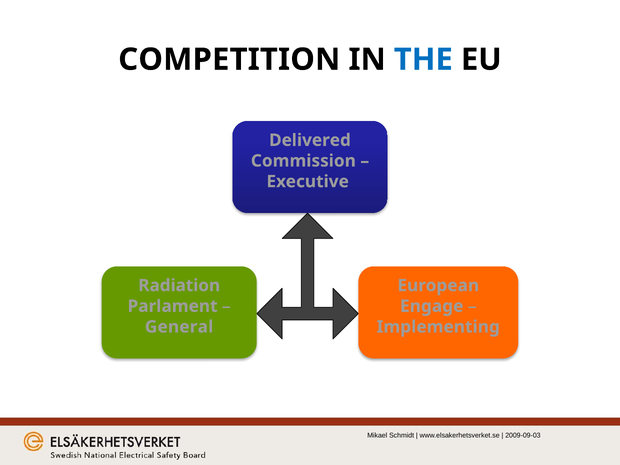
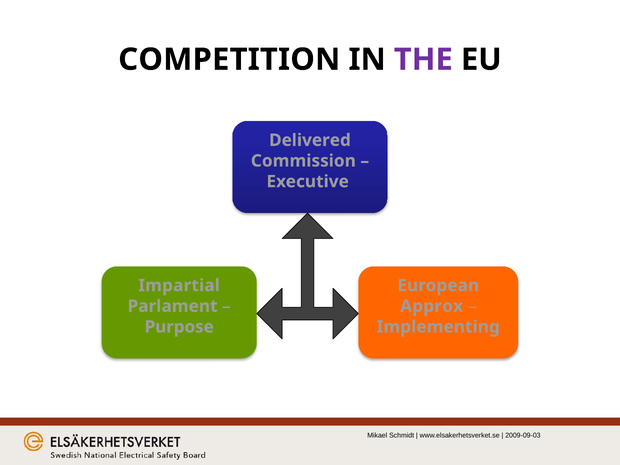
THE colour: blue -> purple
Radiation: Radiation -> Impartial
Engage: Engage -> Approx
General: General -> Purpose
